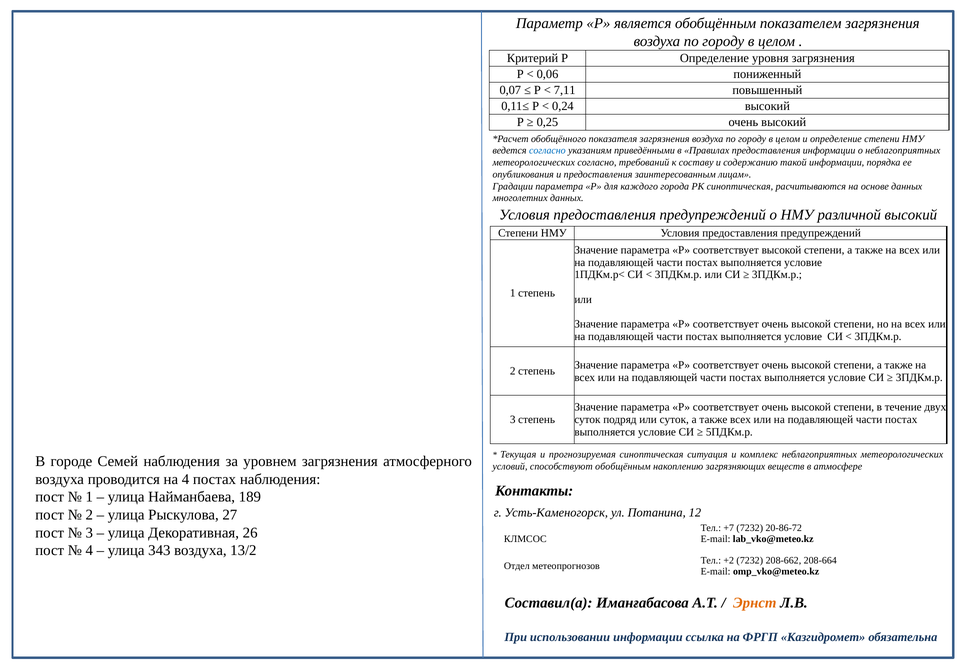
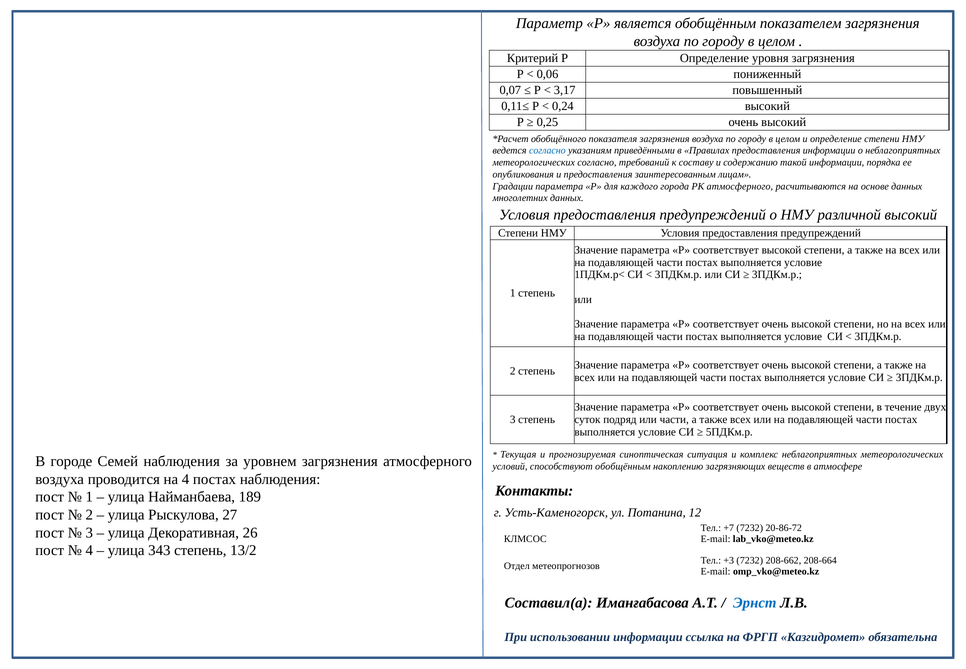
7,11: 7,11 -> 3,17
РК синоптическая: синоптическая -> атмосферного
или суток: суток -> части
343 воздуха: воздуха -> степень
+2: +2 -> +3
Эрнст colour: orange -> blue
